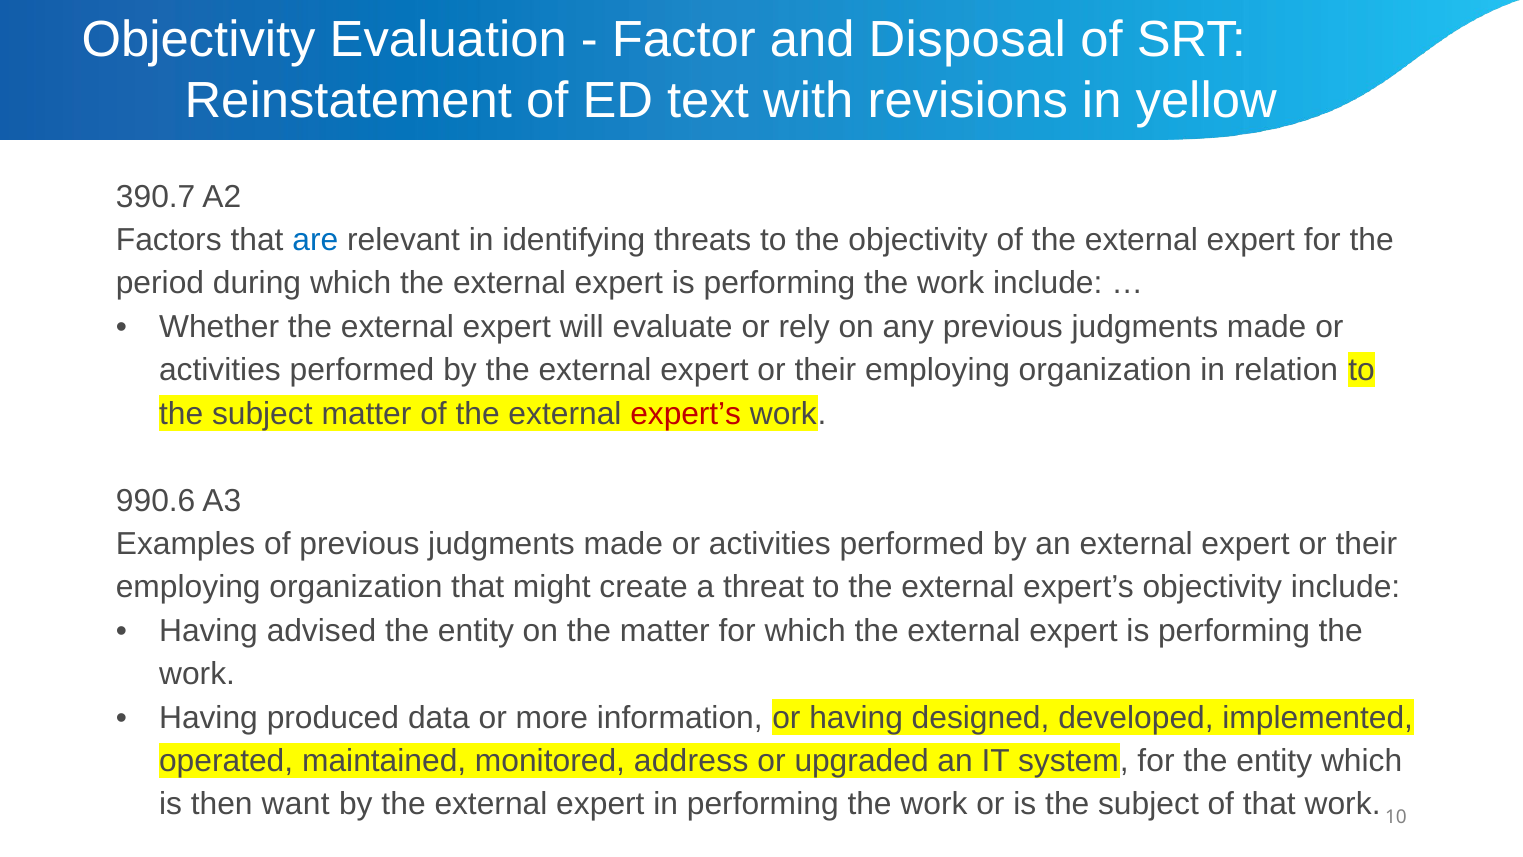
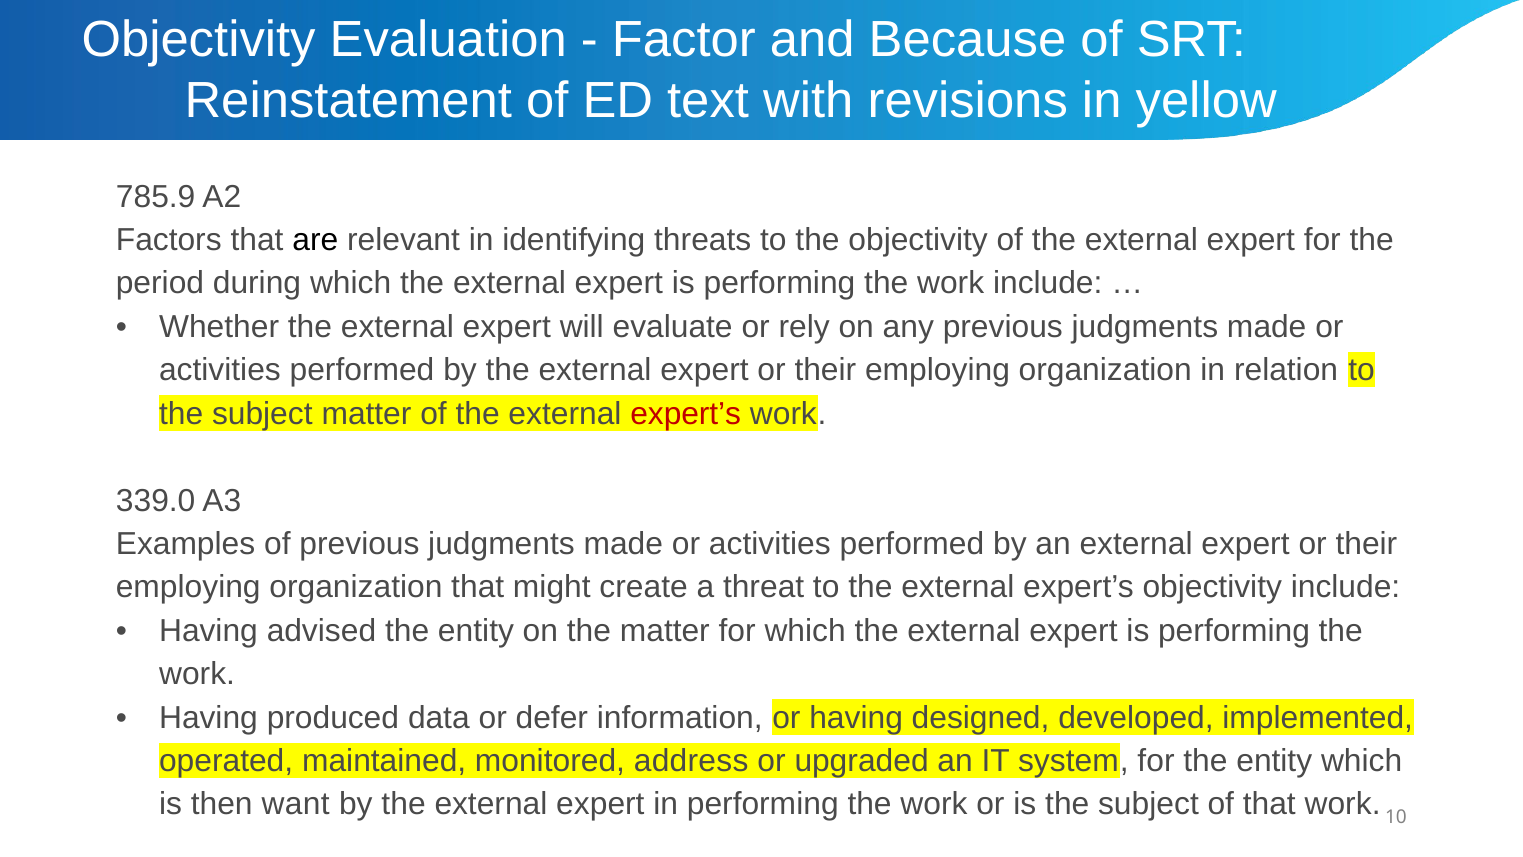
Disposal: Disposal -> Because
390.7: 390.7 -> 785.9
are colour: blue -> black
990.6: 990.6 -> 339.0
more: more -> defer
